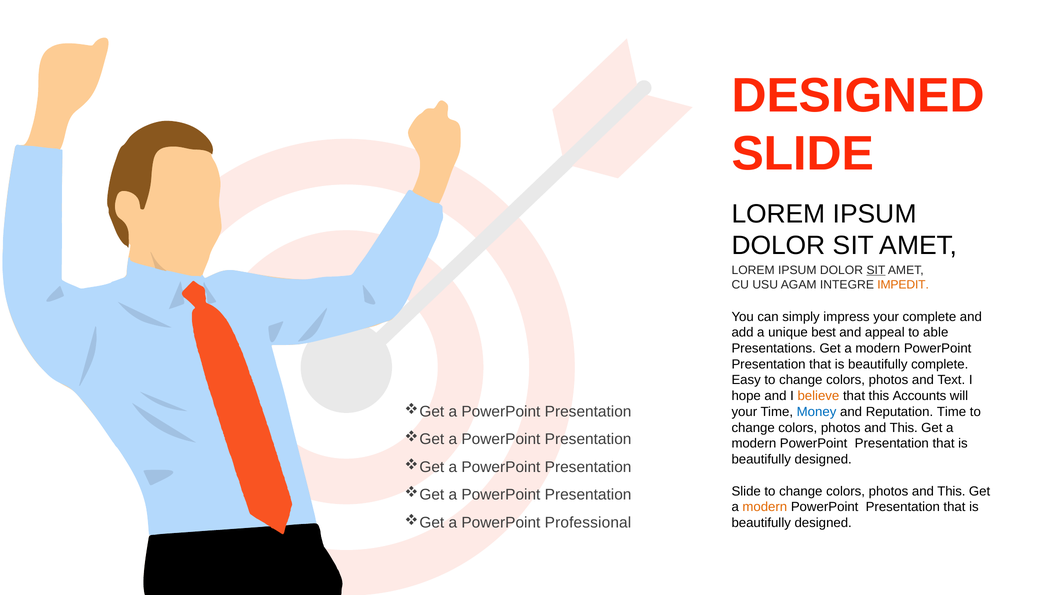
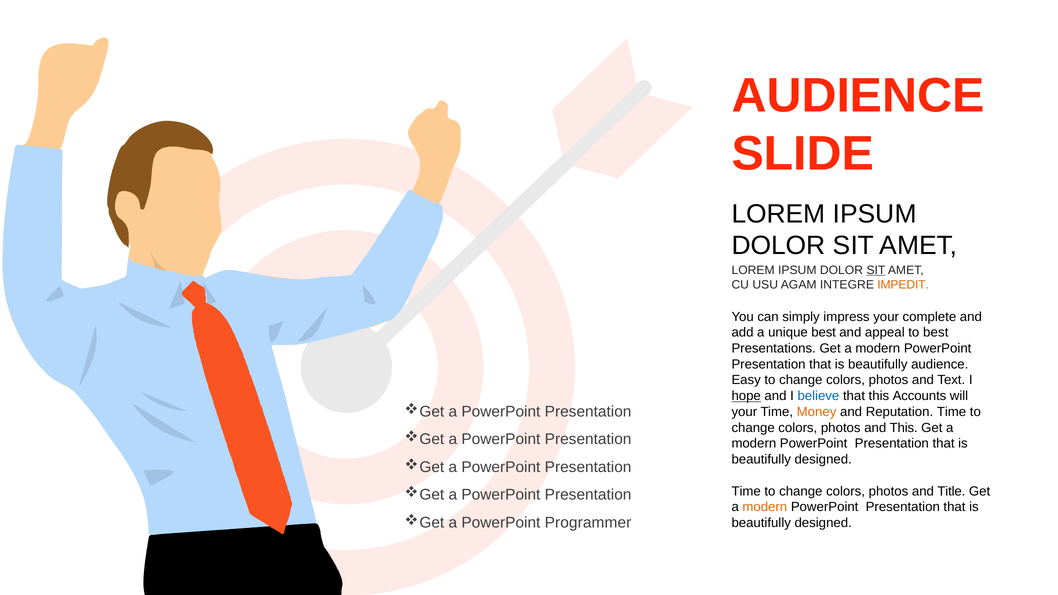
DESIGNED at (858, 96): DESIGNED -> AUDIENCE
to able: able -> best
beautifully complete: complete -> audience
hope underline: none -> present
believe colour: orange -> blue
Money colour: blue -> orange
Slide at (746, 491): Slide -> Time
This at (951, 491): This -> Title
Professional: Professional -> Programmer
